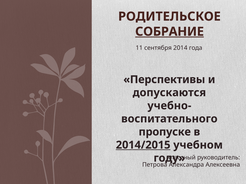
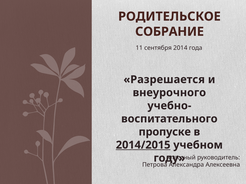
СОБРАНИЕ underline: present -> none
Перспективы: Перспективы -> Разрешается
допускаются: допускаются -> внеурочного
